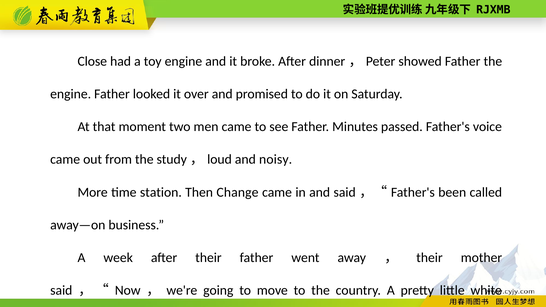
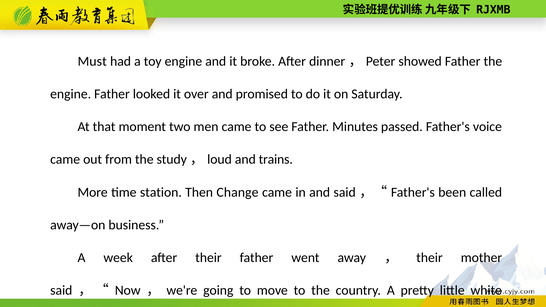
Close: Close -> Must
noisy: noisy -> trains
